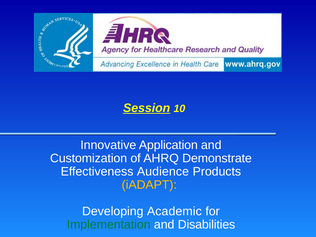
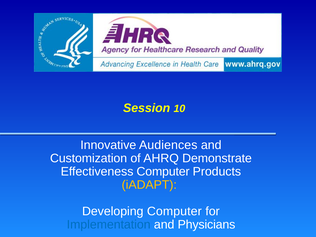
Session underline: present -> none
Application: Application -> Audiences
Effectiveness Audience: Audience -> Computer
Developing Academic: Academic -> Computer
Implementation colour: green -> blue
Disabilities: Disabilities -> Physicians
